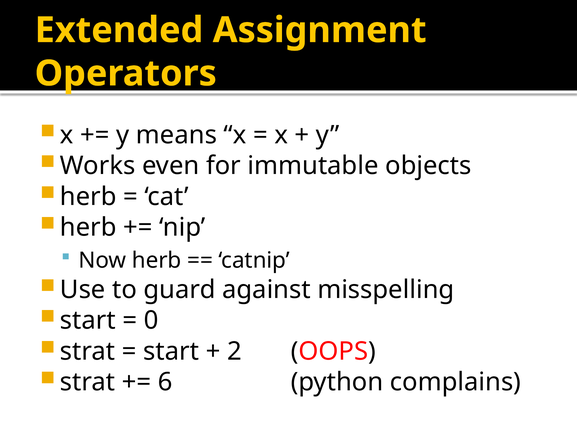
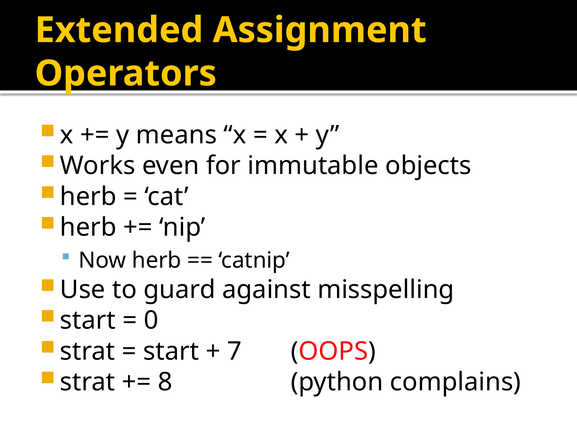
2: 2 -> 7
6: 6 -> 8
